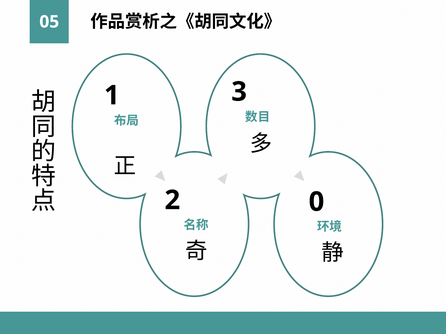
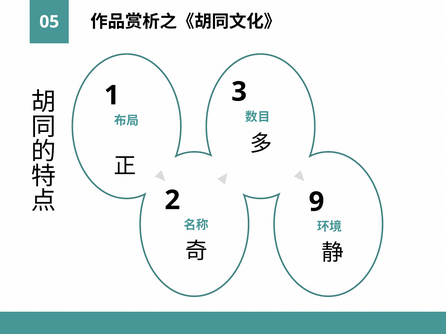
0: 0 -> 9
